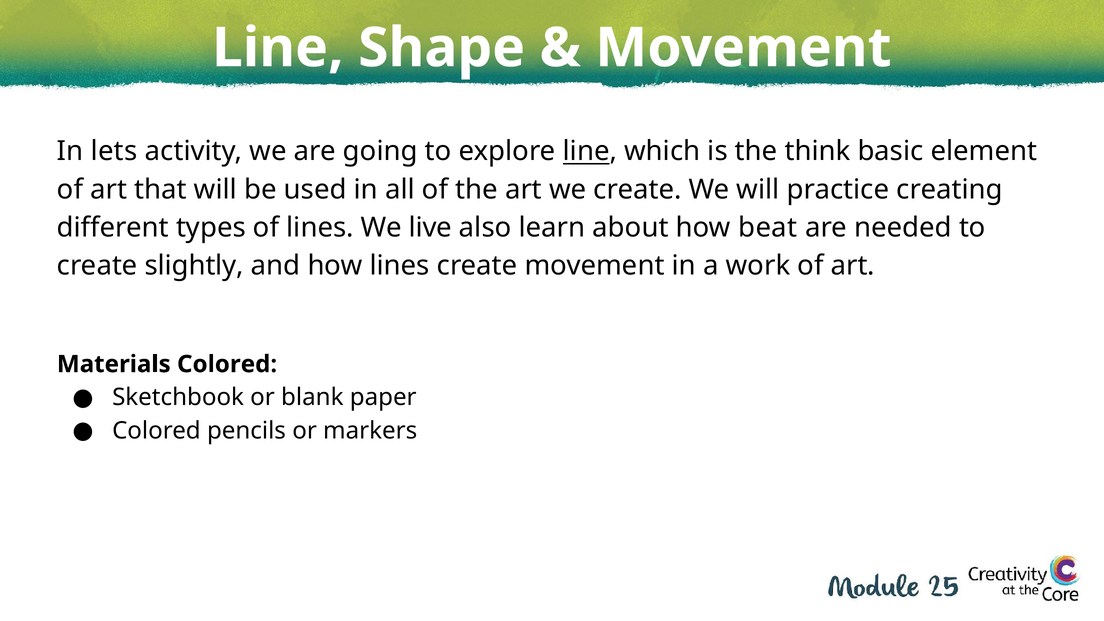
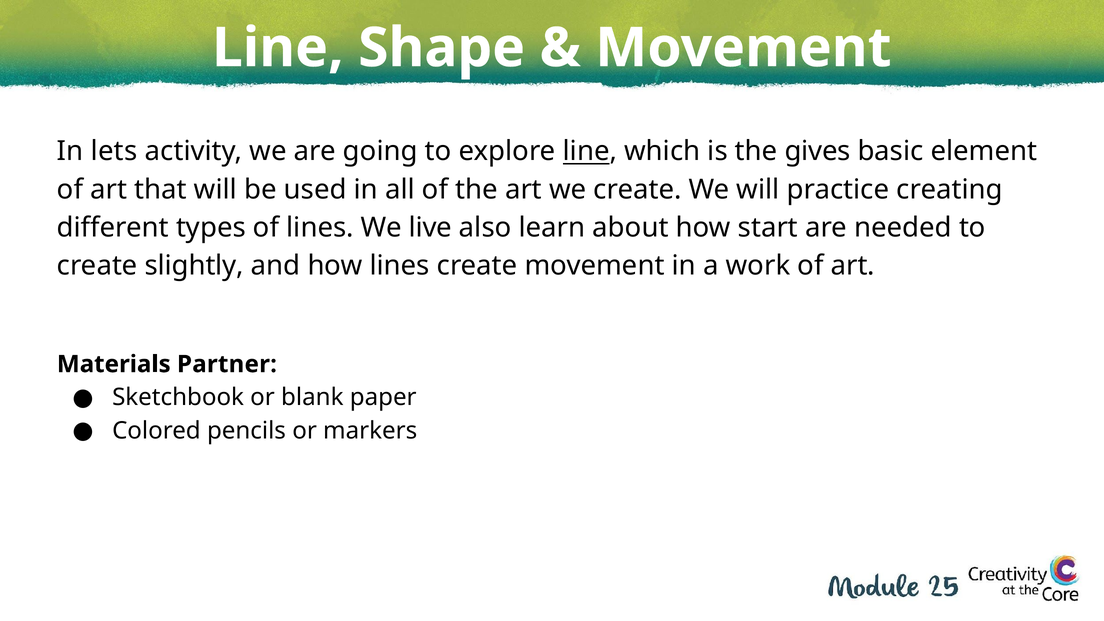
think: think -> gives
beat: beat -> start
Materials Colored: Colored -> Partner
